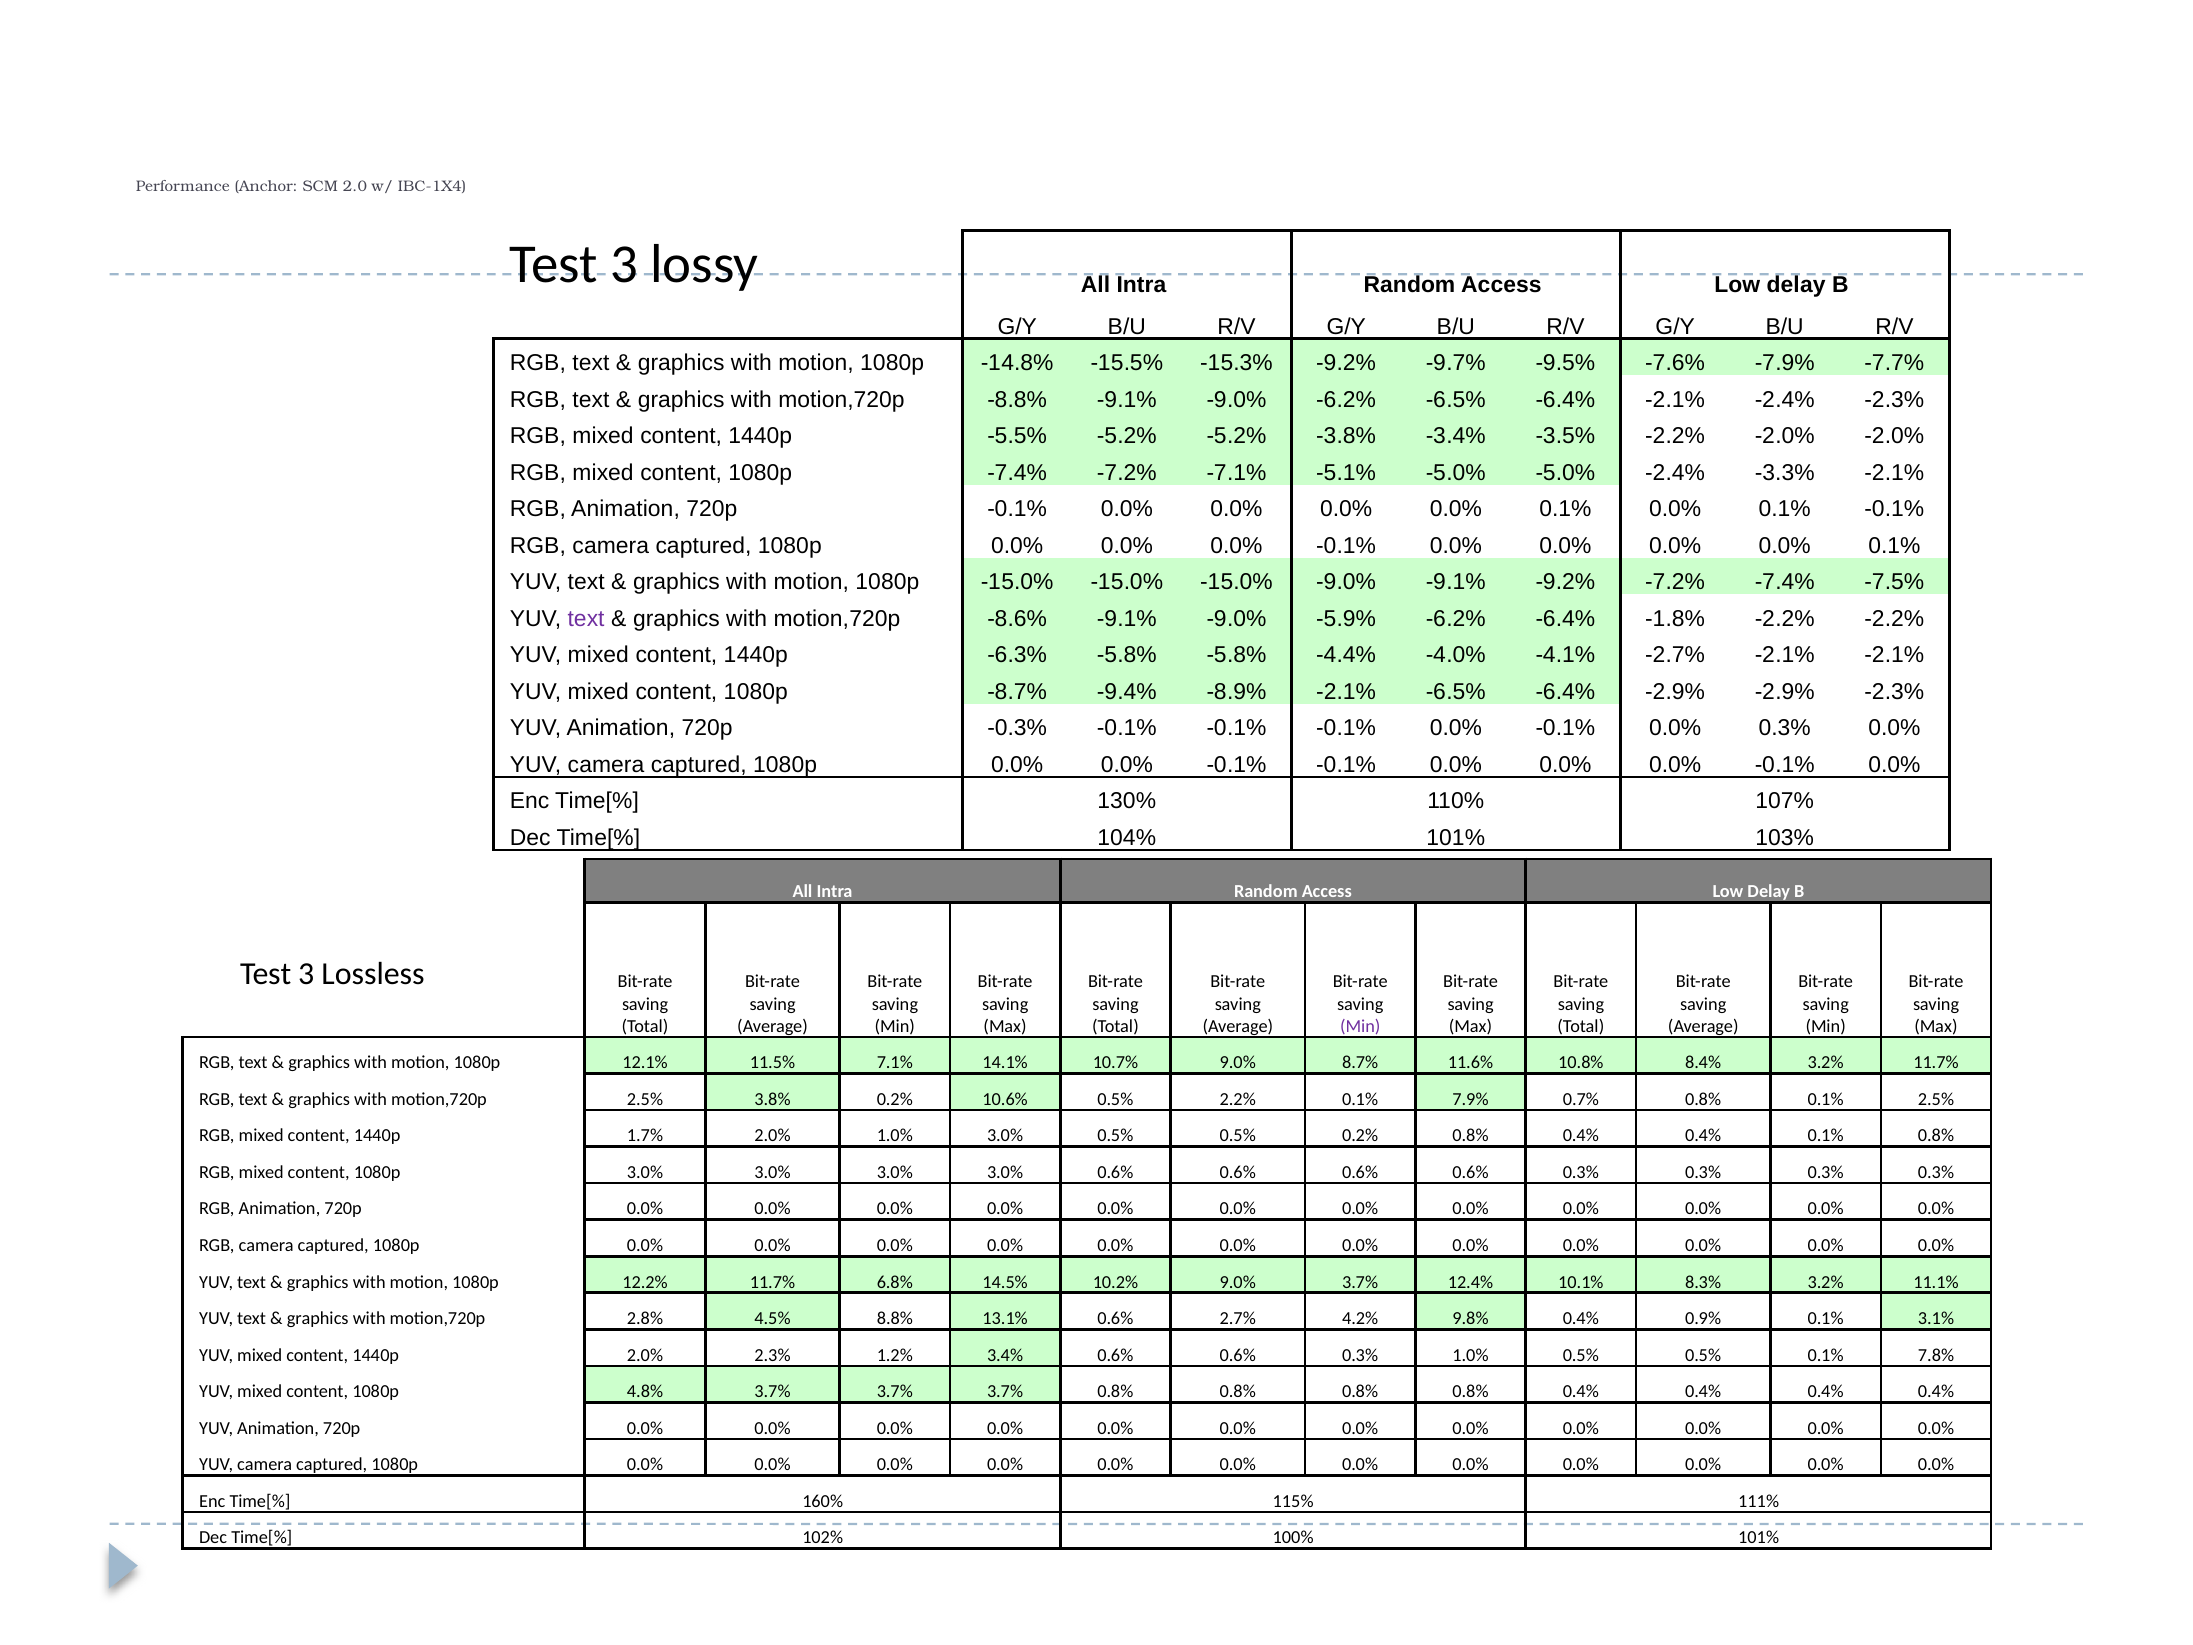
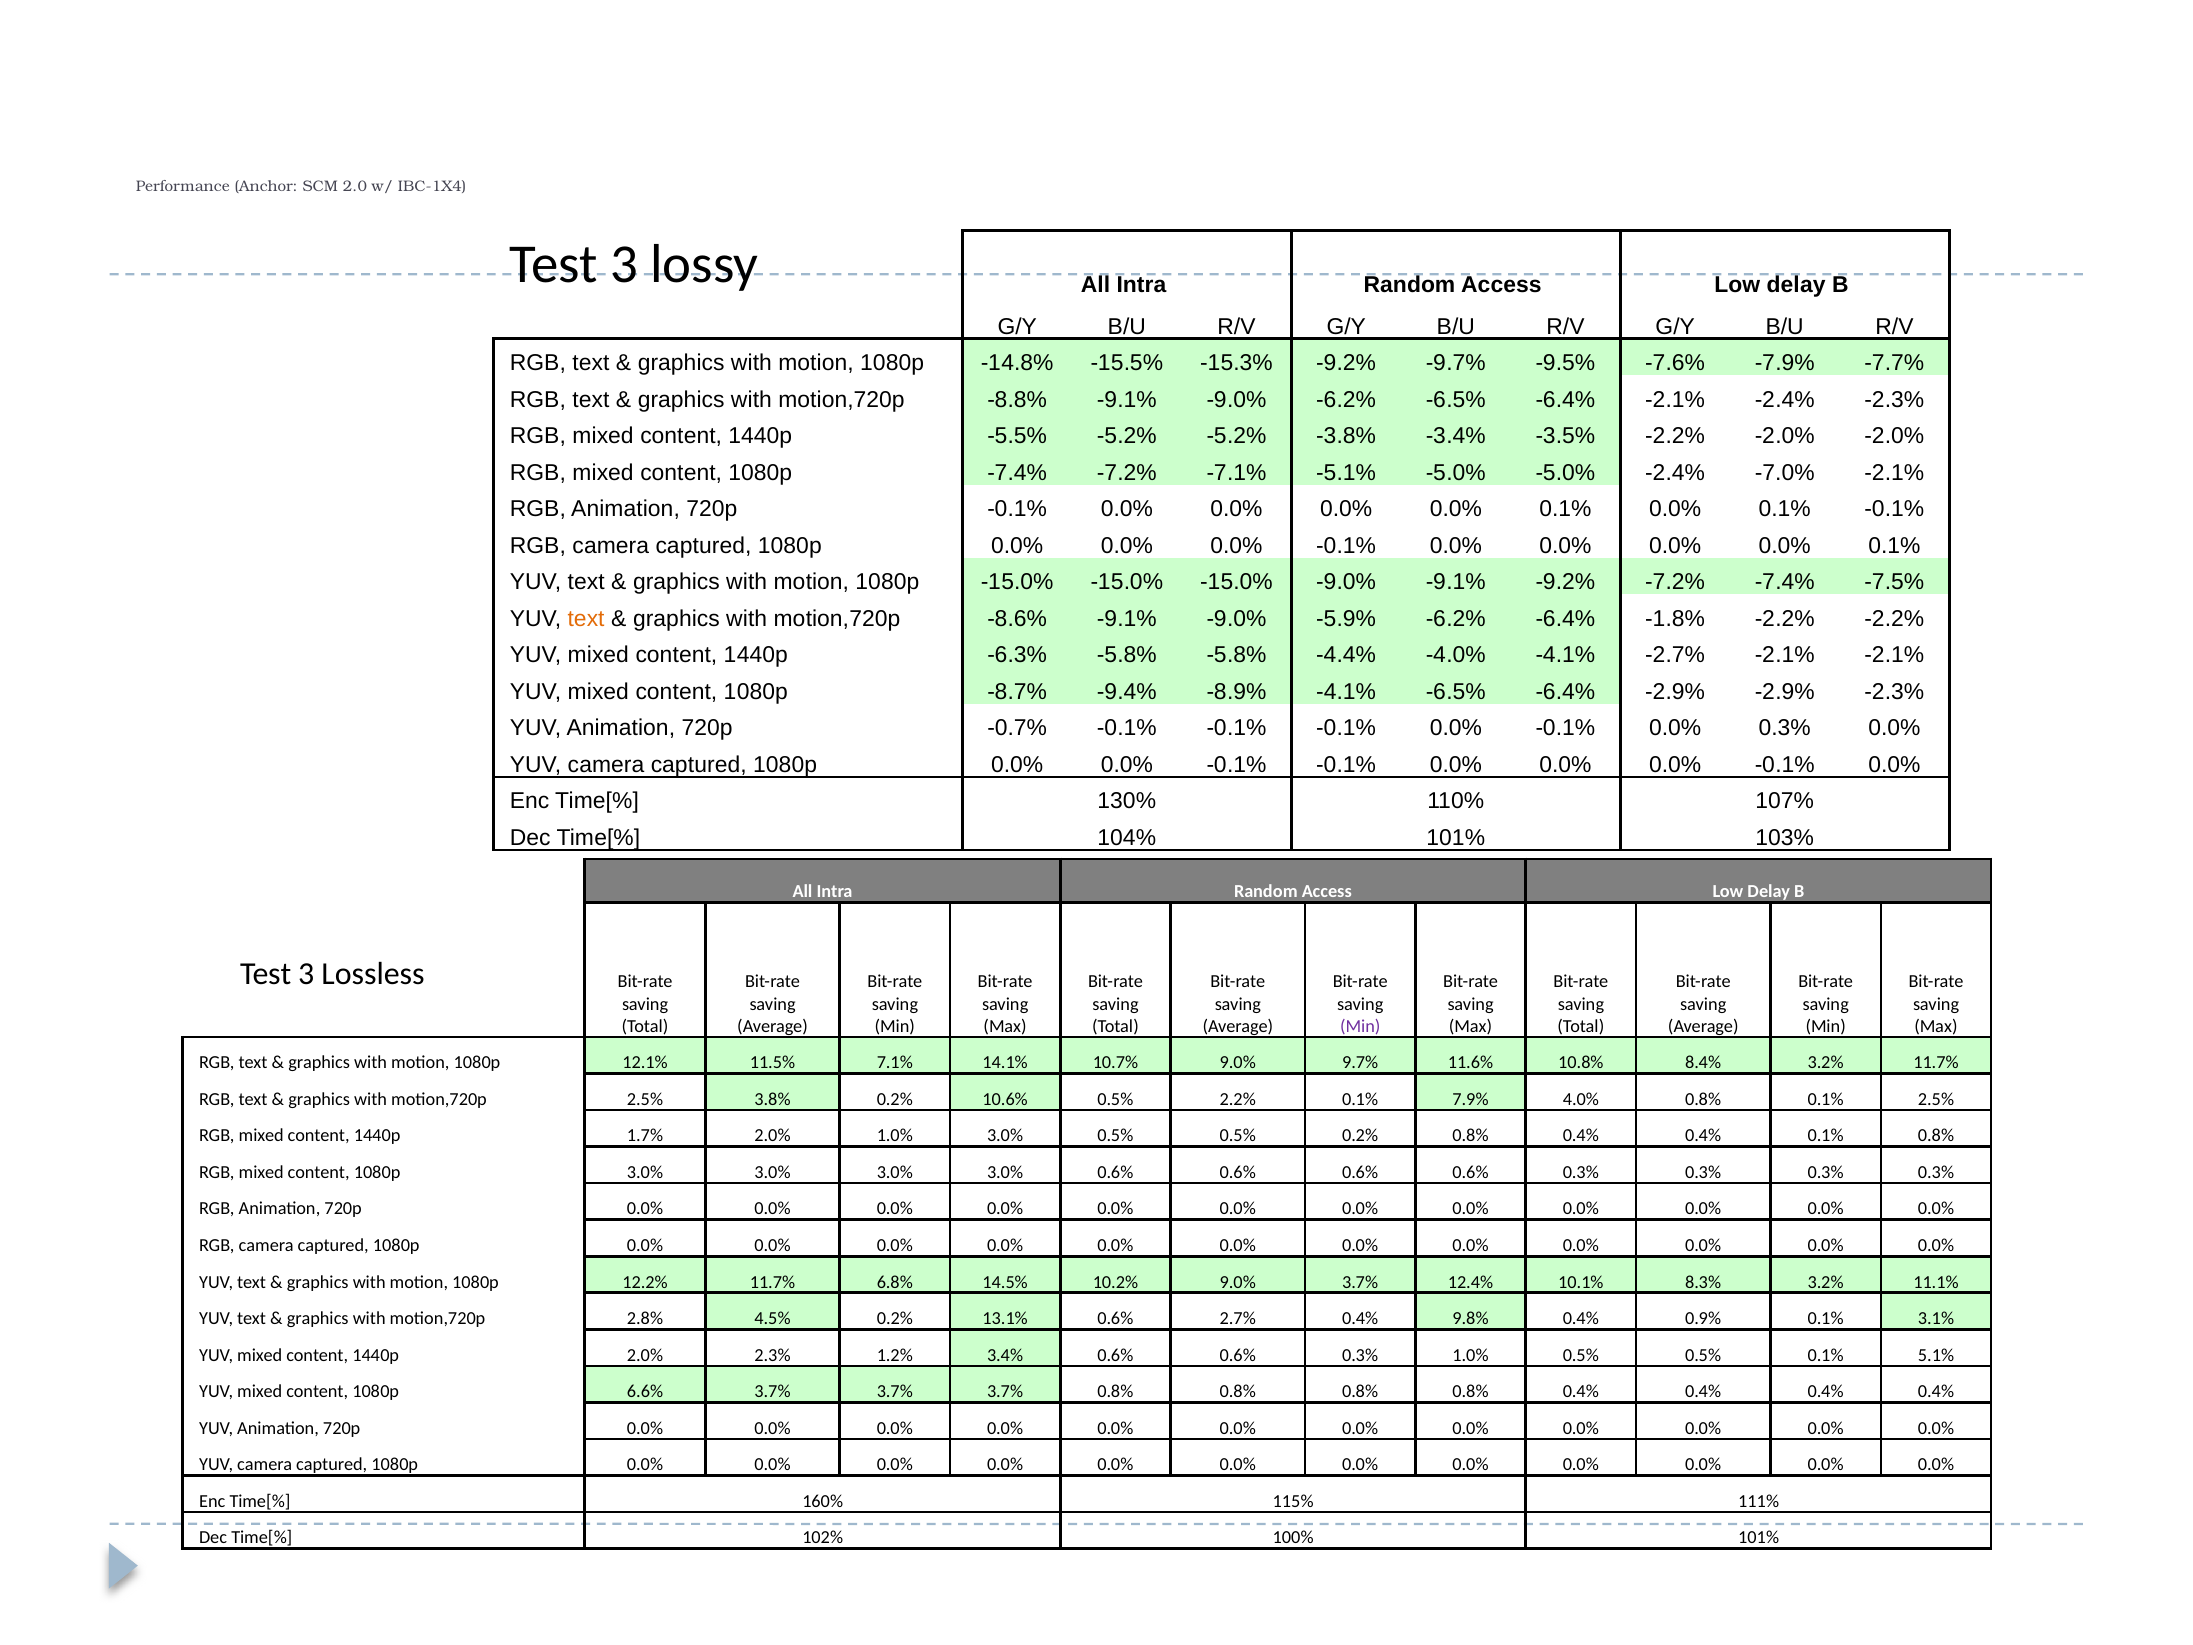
-3.3%: -3.3% -> -7.0%
text at (586, 619) colour: purple -> orange
-8.9% -2.1%: -2.1% -> -4.1%
-0.3%: -0.3% -> -0.7%
8.7%: 8.7% -> 9.7%
0.7%: 0.7% -> 4.0%
4.5% 8.8%: 8.8% -> 0.2%
2.7% 4.2%: 4.2% -> 0.4%
7.8%: 7.8% -> 5.1%
4.8%: 4.8% -> 6.6%
